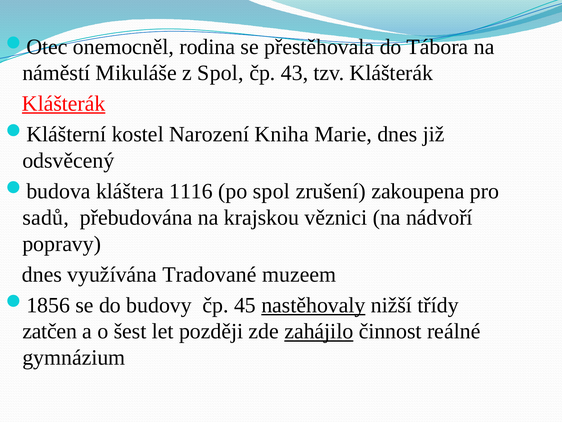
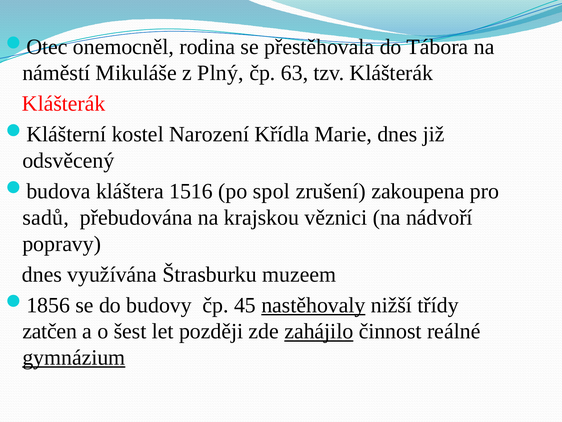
z Spol: Spol -> Plný
43: 43 -> 63
Klášterák at (64, 104) underline: present -> none
Kniha: Kniha -> Křídla
1116: 1116 -> 1516
Tradované: Tradované -> Štrasburku
gymnázium underline: none -> present
